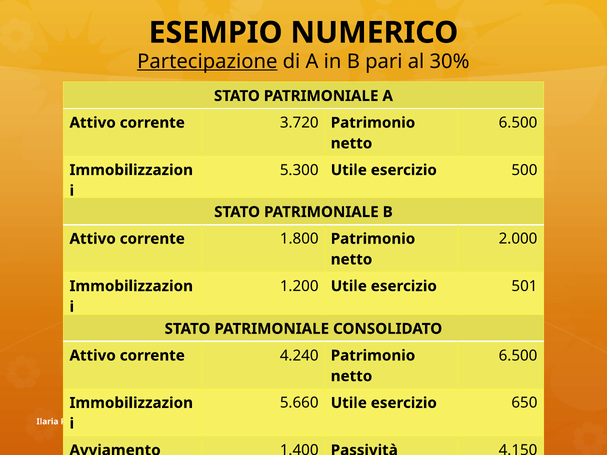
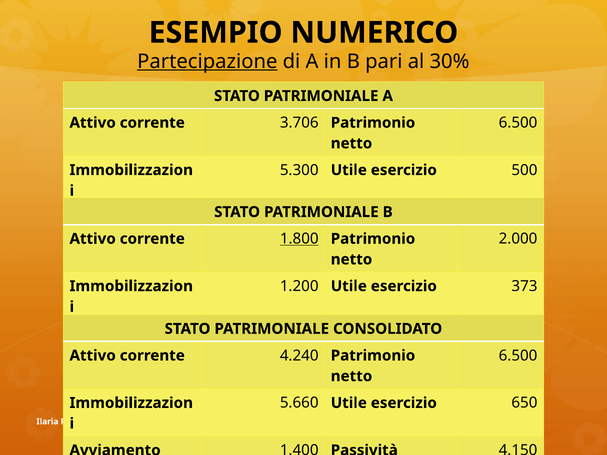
3.720: 3.720 -> 3.706
1.800 underline: none -> present
501: 501 -> 373
